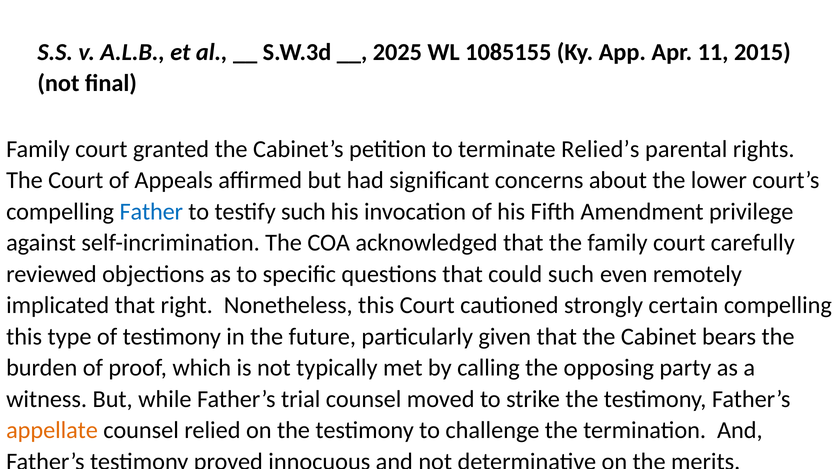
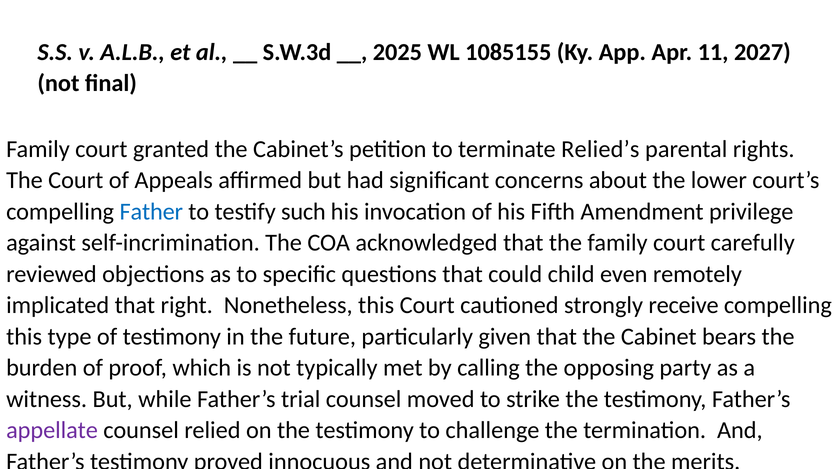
2015: 2015 -> 2027
could such: such -> child
certain: certain -> receive
appellate colour: orange -> purple
